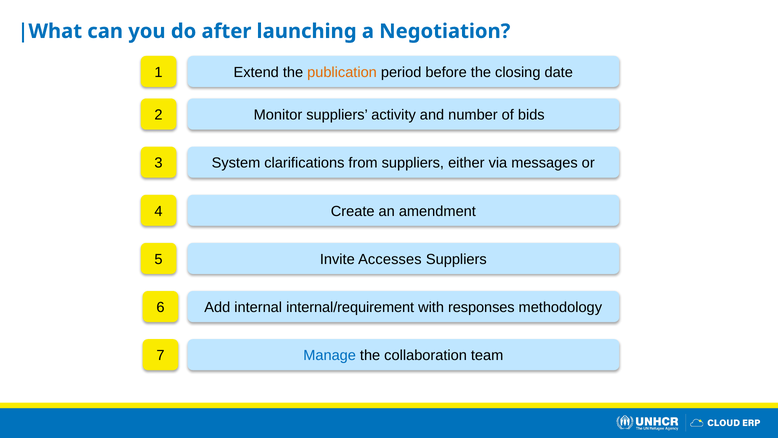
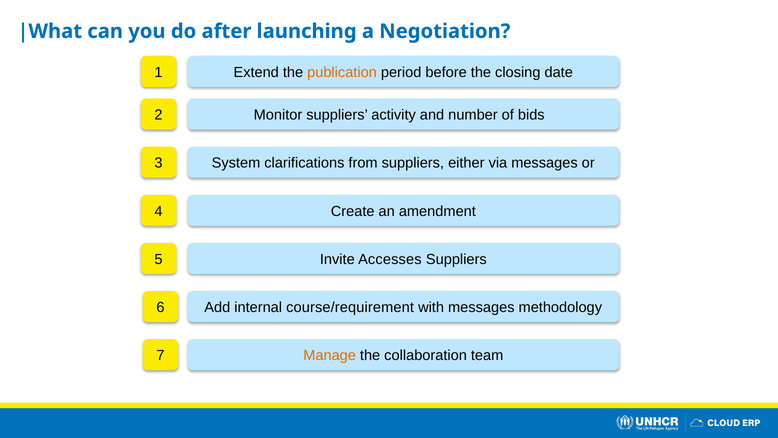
internal/requirement: internal/requirement -> course/requirement
with responses: responses -> messages
Manage colour: blue -> orange
